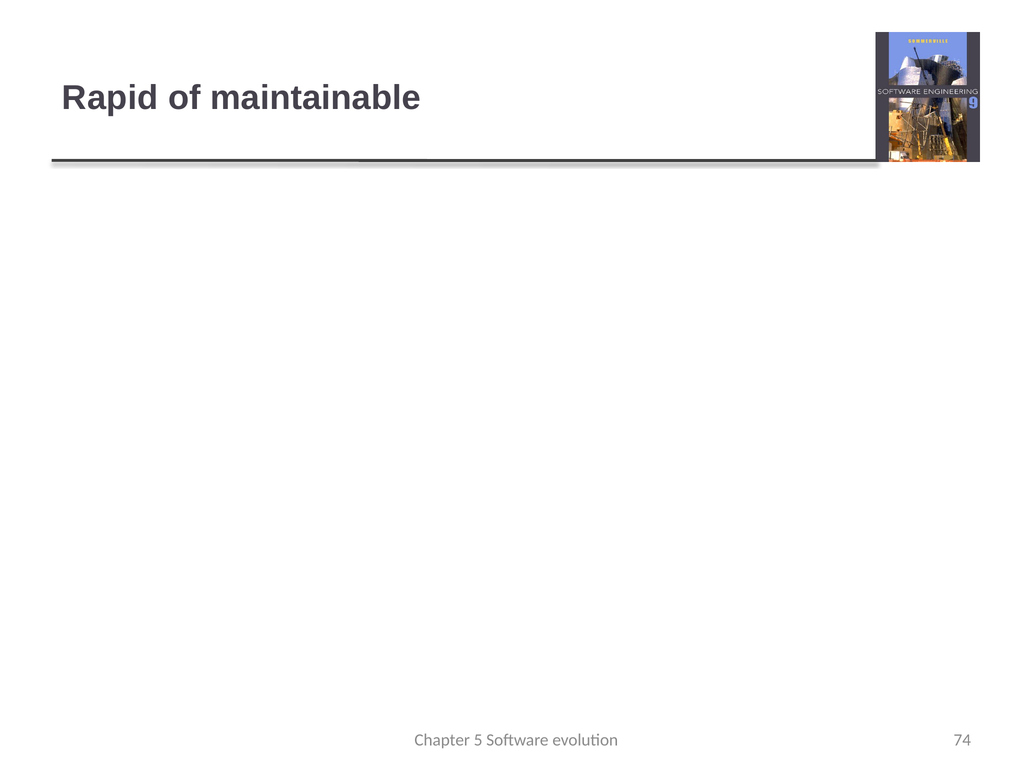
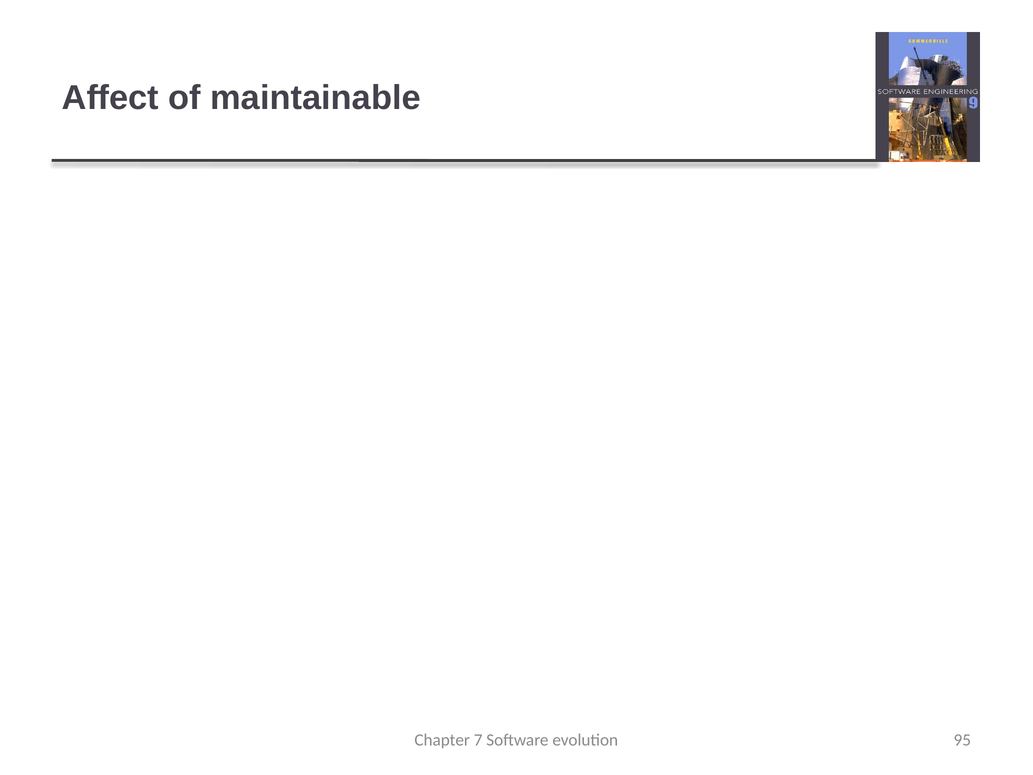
Rapid: Rapid -> Affect
5: 5 -> 7
74: 74 -> 95
